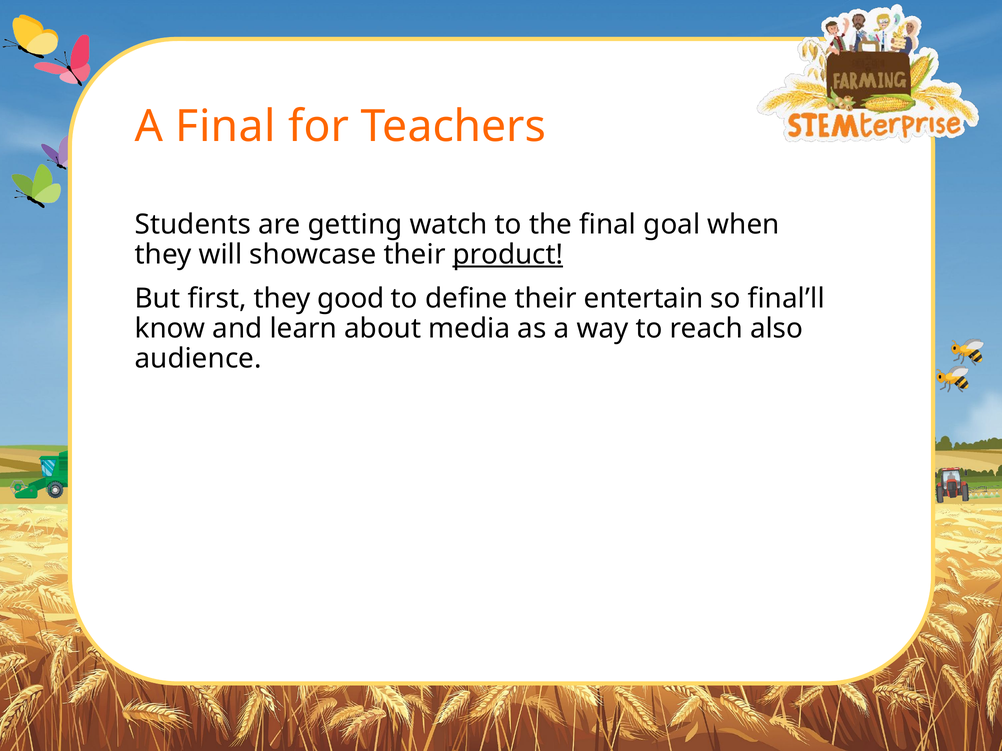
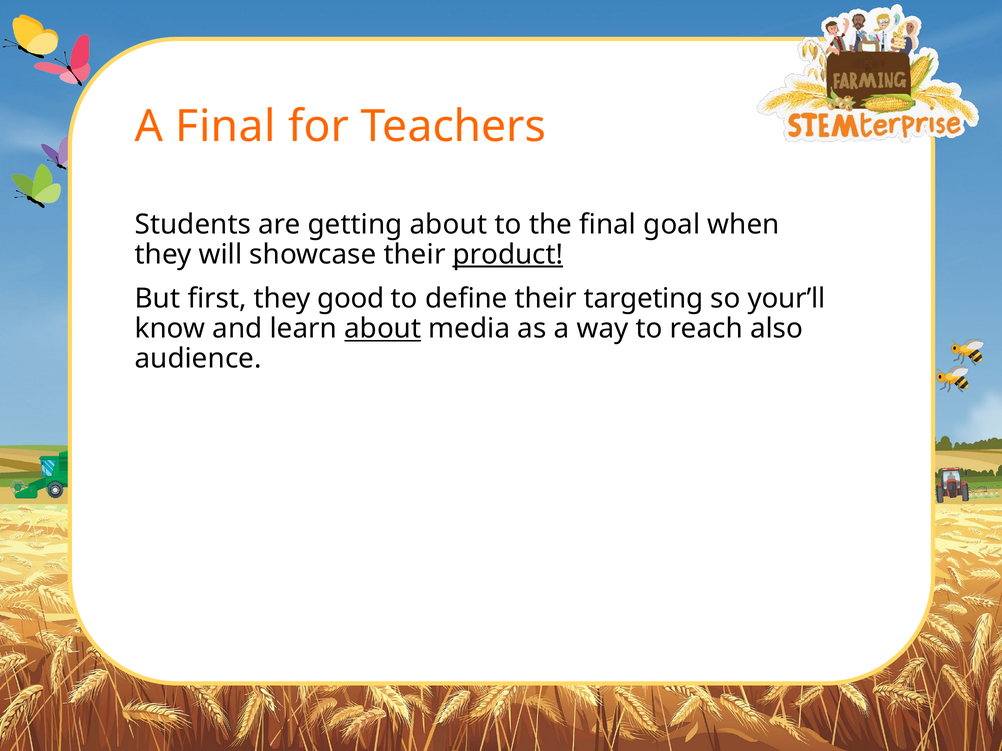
getting watch: watch -> about
entertain: entertain -> targeting
final’ll: final’ll -> your’ll
about at (383, 329) underline: none -> present
